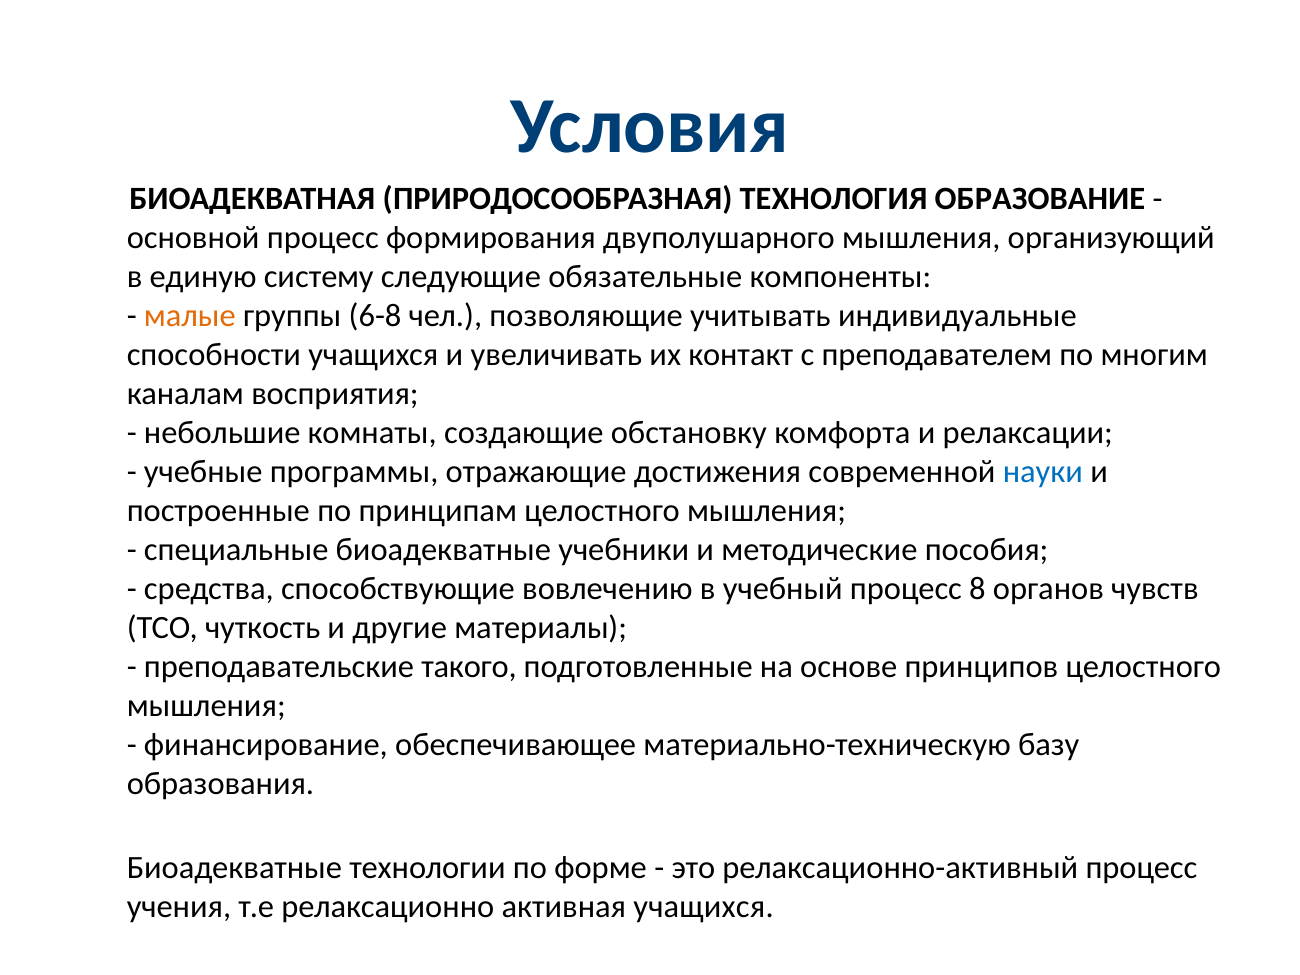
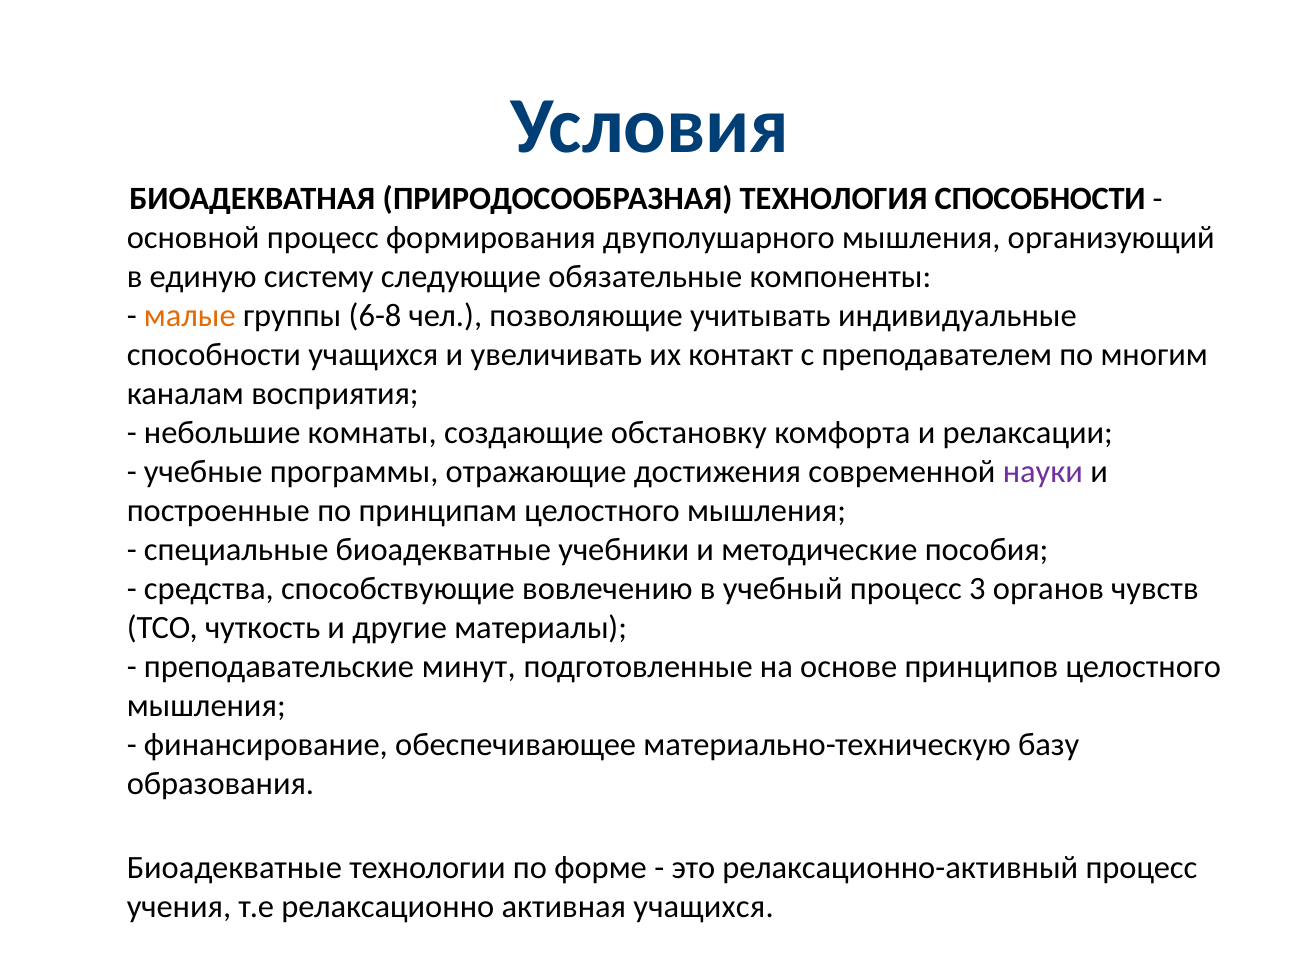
ТЕХНОЛОГИЯ ОБРАЗОВАНИЕ: ОБРАЗОВАНИЕ -> СПОСОБНОСТИ
науки colour: blue -> purple
8: 8 -> 3
такого: такого -> минут
